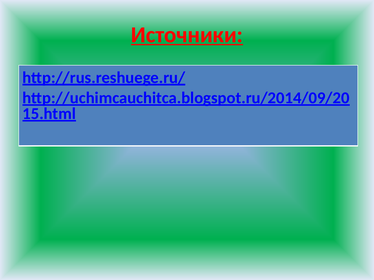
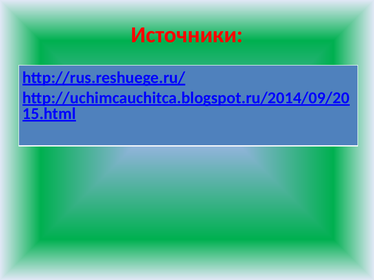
Источники underline: present -> none
